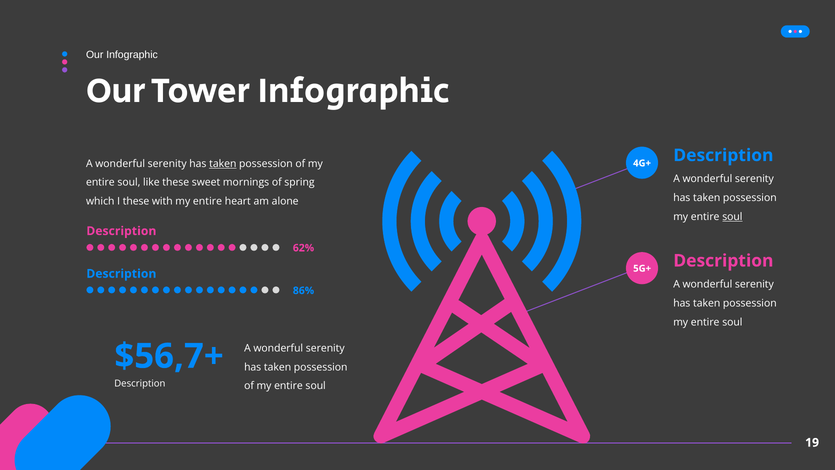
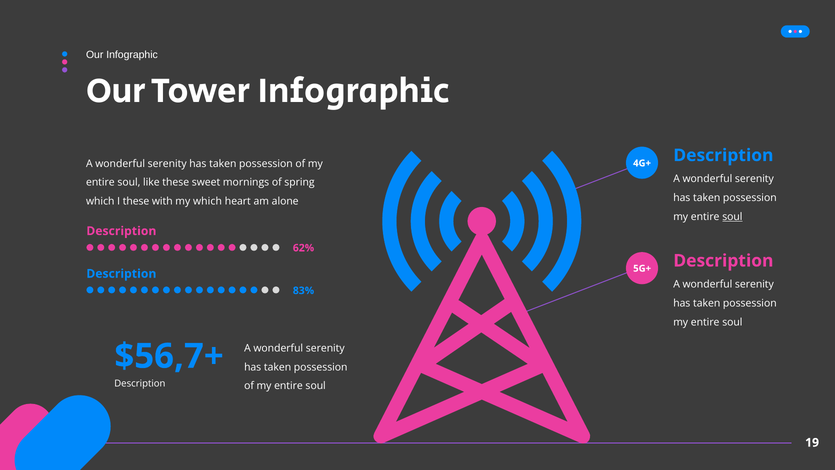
taken at (223, 164) underline: present -> none
with my entire: entire -> which
86%: 86% -> 83%
